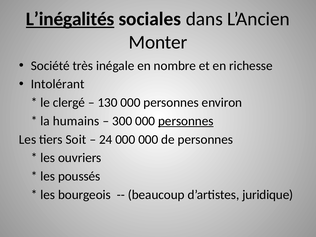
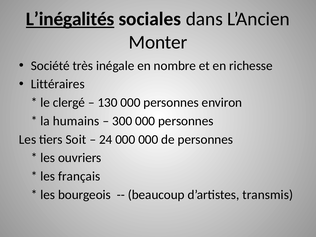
Intolérant: Intolérant -> Littéraires
personnes at (186, 121) underline: present -> none
poussés: poussés -> français
juridique: juridique -> transmis
